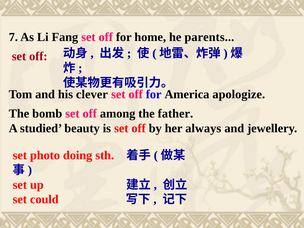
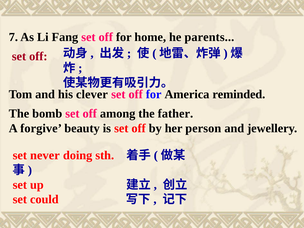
apologize: apologize -> reminded
studied: studied -> forgive
always: always -> person
photo: photo -> never
